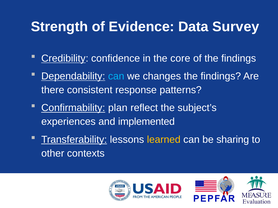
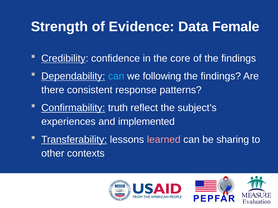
Survey: Survey -> Female
changes: changes -> following
plan: plan -> truth
learned colour: yellow -> pink
